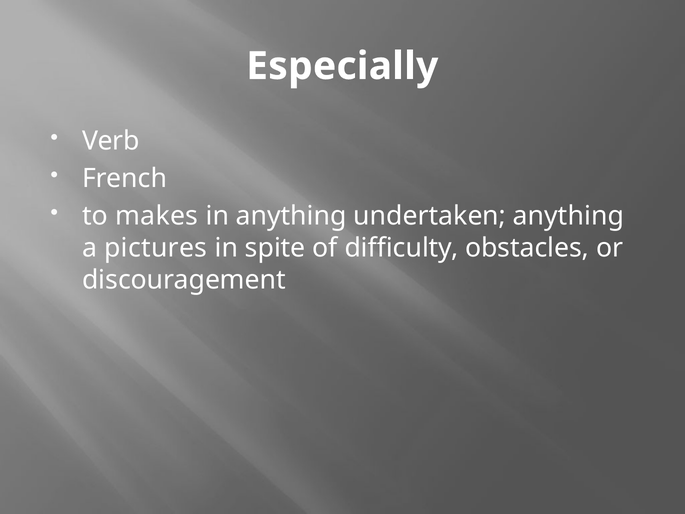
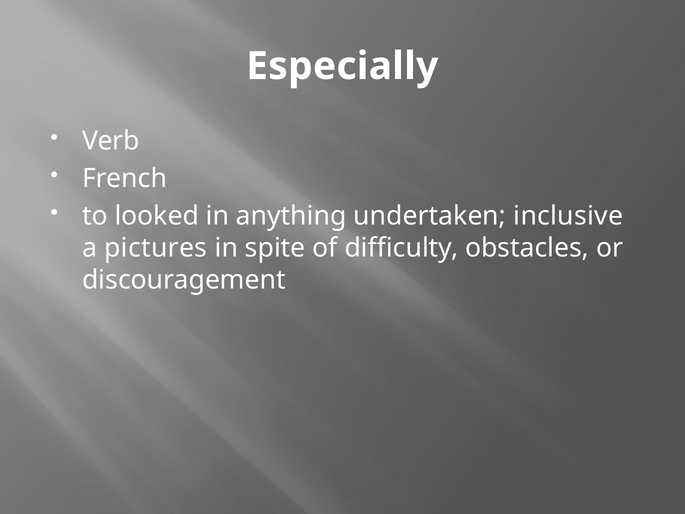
makes: makes -> looked
undertaken anything: anything -> inclusive
